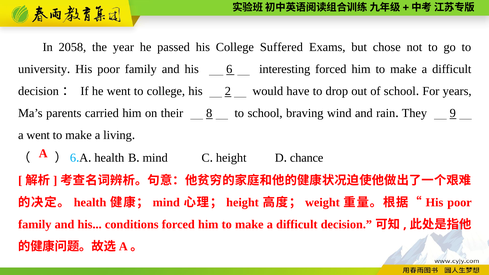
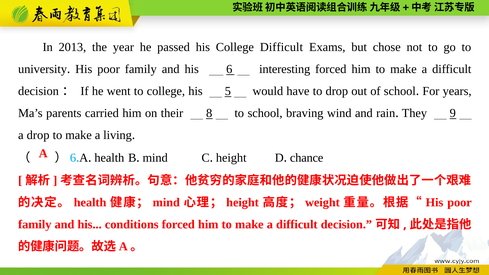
2058: 2058 -> 2013
College Suffered: Suffered -> Difficult
2: 2 -> 5
a went: went -> drop
